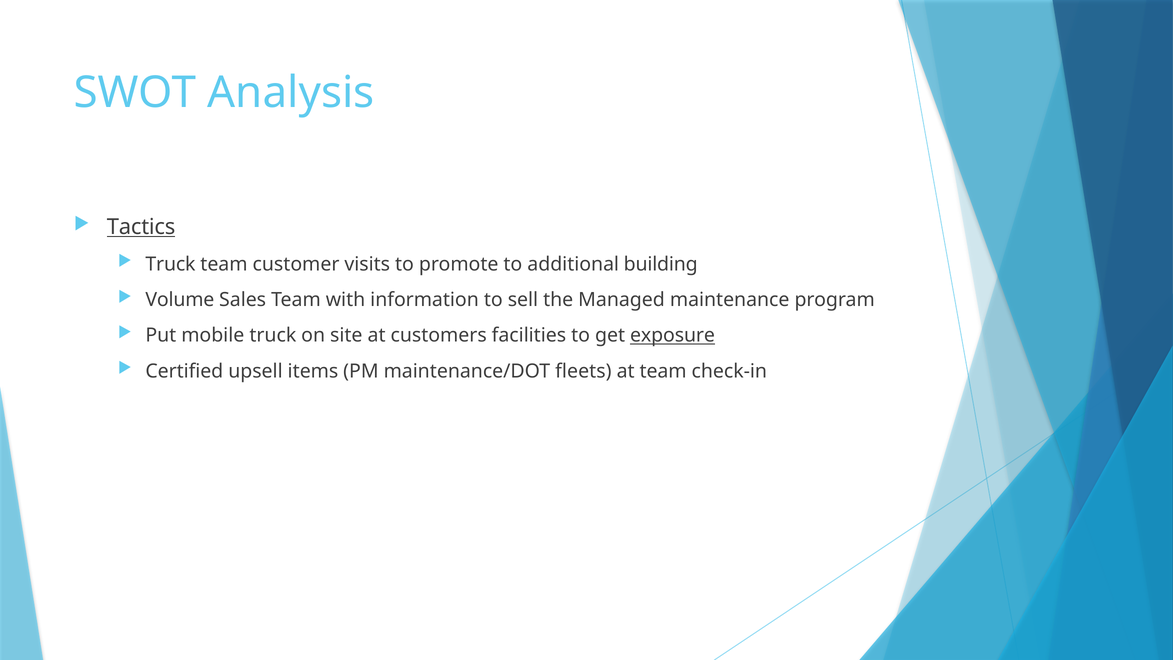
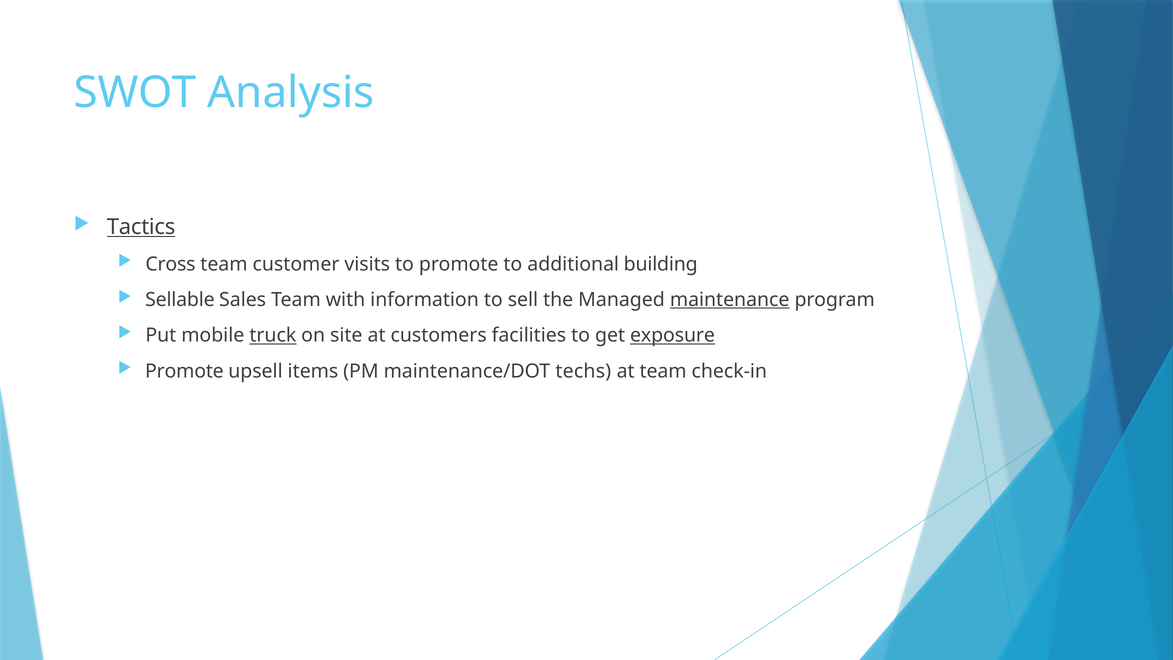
Truck at (170, 264): Truck -> Cross
Volume: Volume -> Sellable
maintenance underline: none -> present
truck at (273, 335) underline: none -> present
Certified at (184, 371): Certified -> Promote
fleets: fleets -> techs
